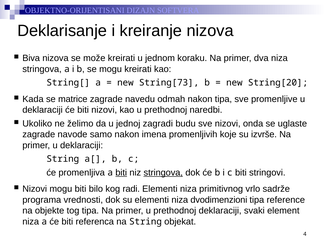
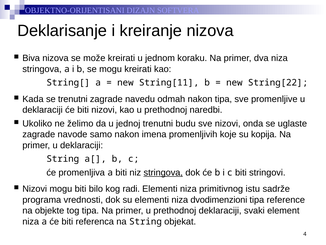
String[73: String[73 -> String[11
String[20: String[20 -> String[22
se matrice: matrice -> trenutni
jednoj zagradi: zagradi -> trenutni
izvrše: izvrše -> kopija
biti at (121, 172) underline: present -> none
vrlo: vrlo -> istu
